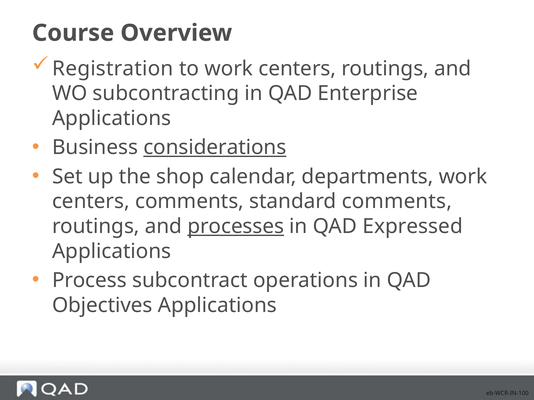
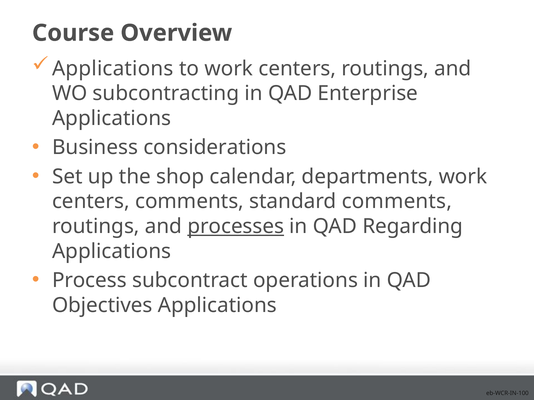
Registration at (113, 69): Registration -> Applications
considerations underline: present -> none
Expressed: Expressed -> Regarding
